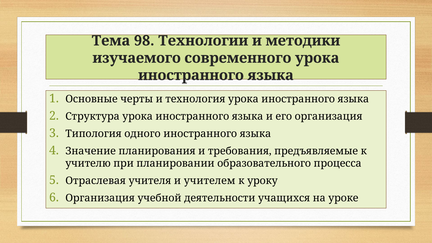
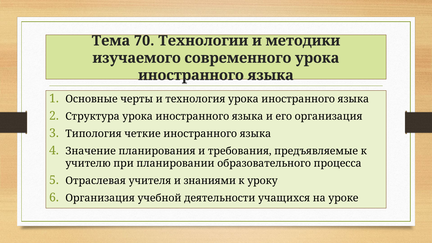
98: 98 -> 70
одного: одного -> четкие
учителем: учителем -> знаниями
